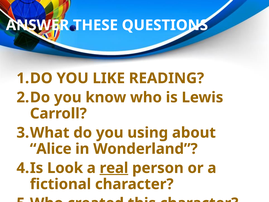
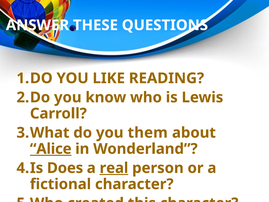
using: using -> them
Alice underline: none -> present
Look at (65, 168): Look -> Does
